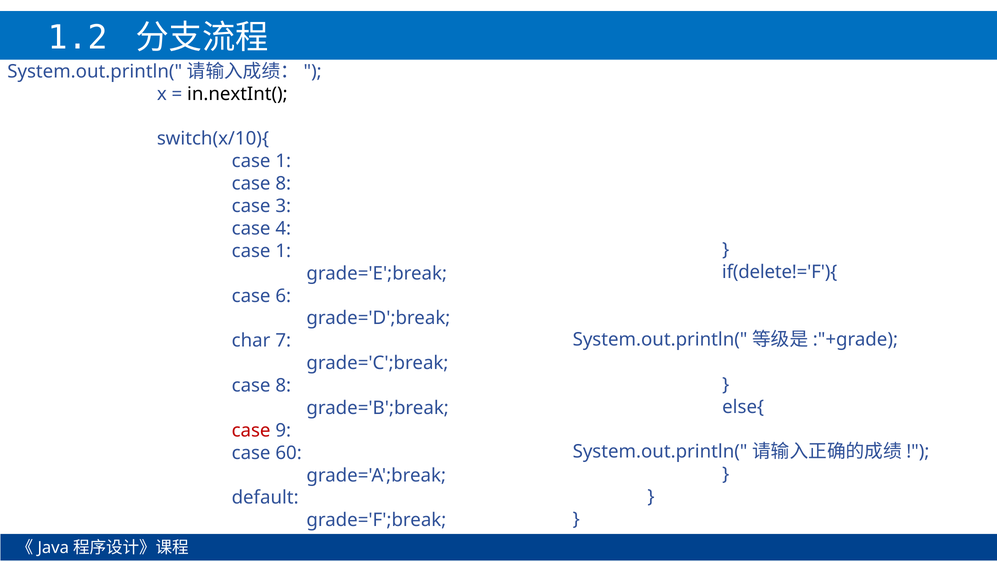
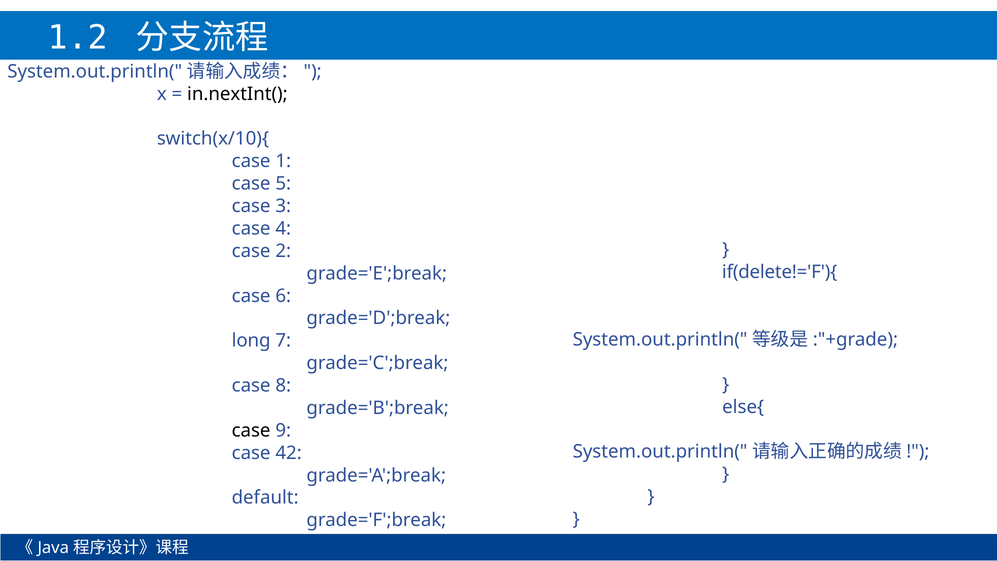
8 at (283, 184): 8 -> 5
1 at (283, 251): 1 -> 2
char: char -> long
case at (251, 430) colour: red -> black
60: 60 -> 42
